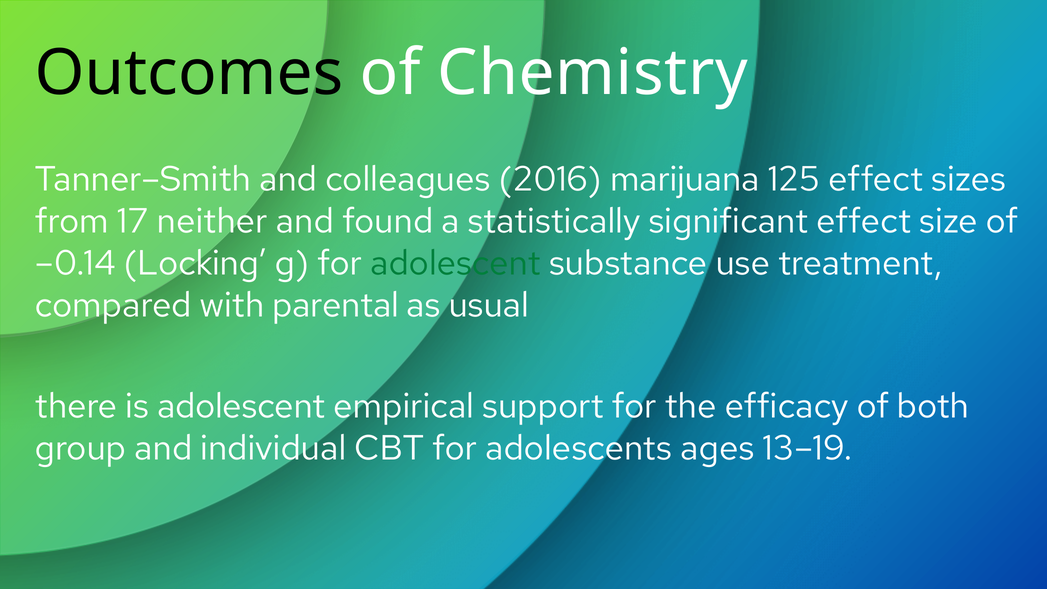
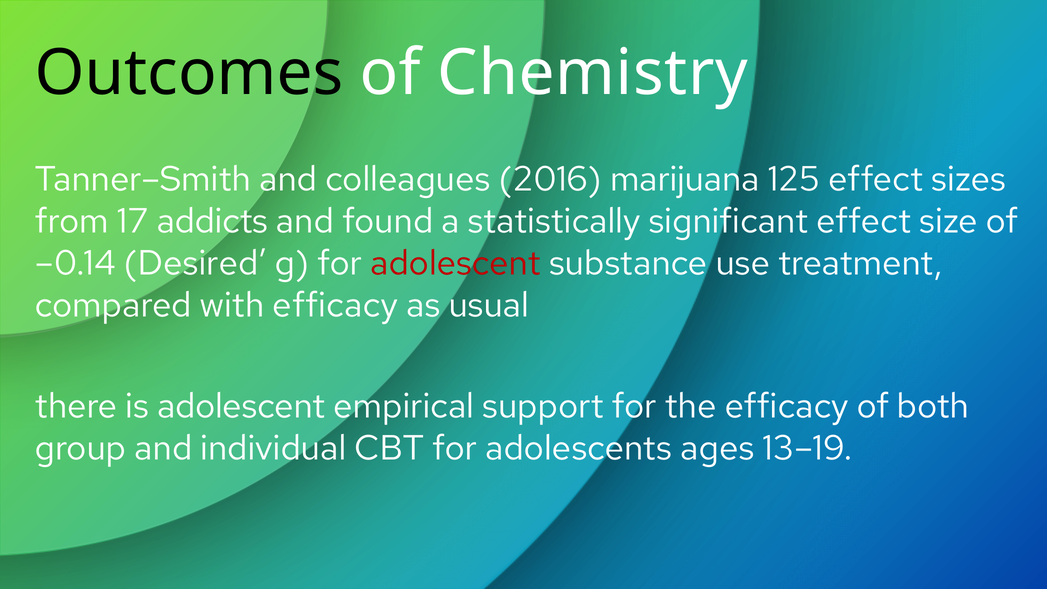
neither: neither -> addicts
Locking: Locking -> Desired
adolescent at (456, 263) colour: green -> red
with parental: parental -> efficacy
